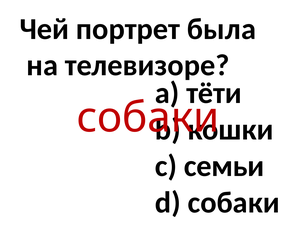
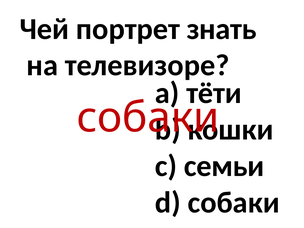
была: была -> знать
